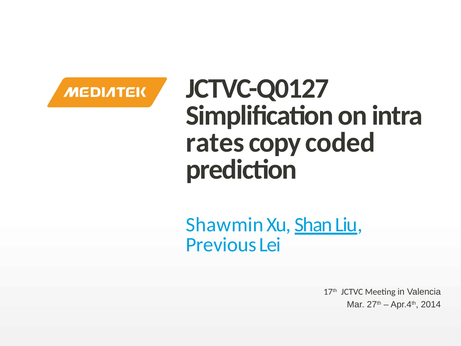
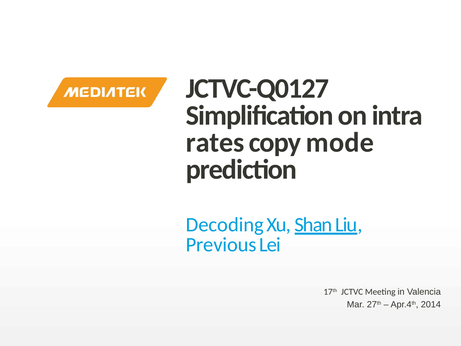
coded: coded -> mode
Shawmin: Shawmin -> Decoding
